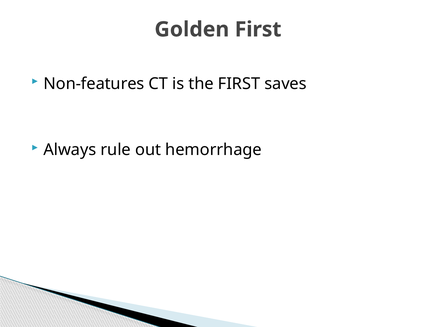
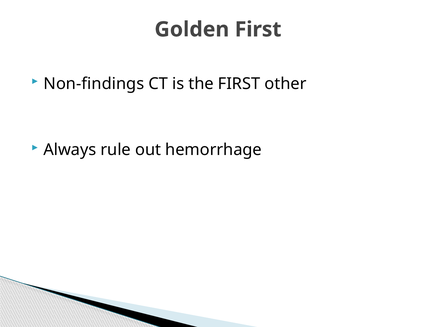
Non-features: Non-features -> Non-findings
saves: saves -> other
